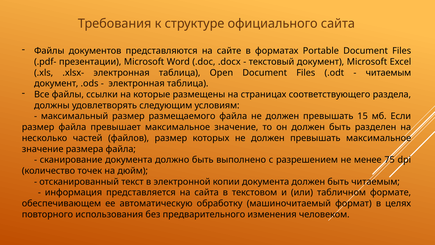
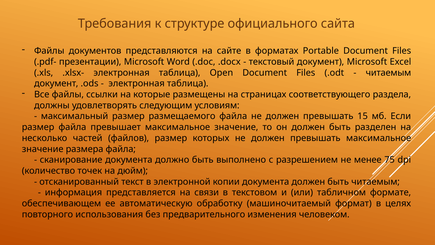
на сайта: сайта -> связи
